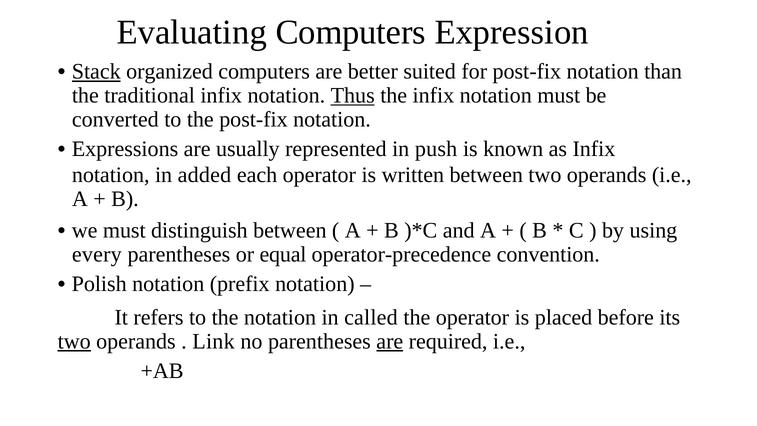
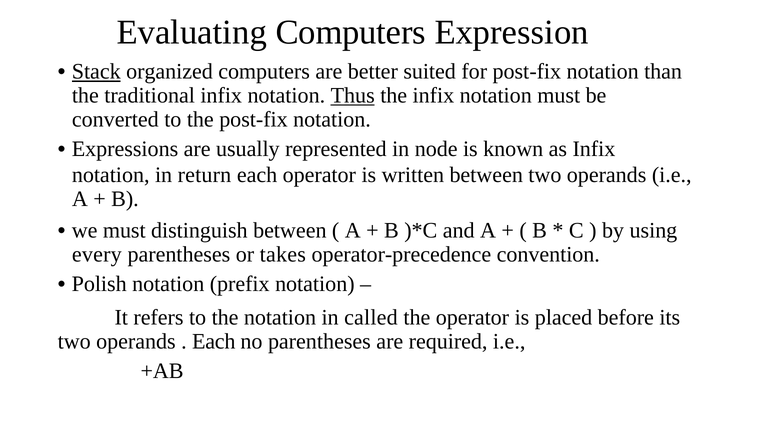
push: push -> node
added: added -> return
equal: equal -> takes
two at (74, 341) underline: present -> none
Link at (214, 341): Link -> Each
are at (390, 341) underline: present -> none
